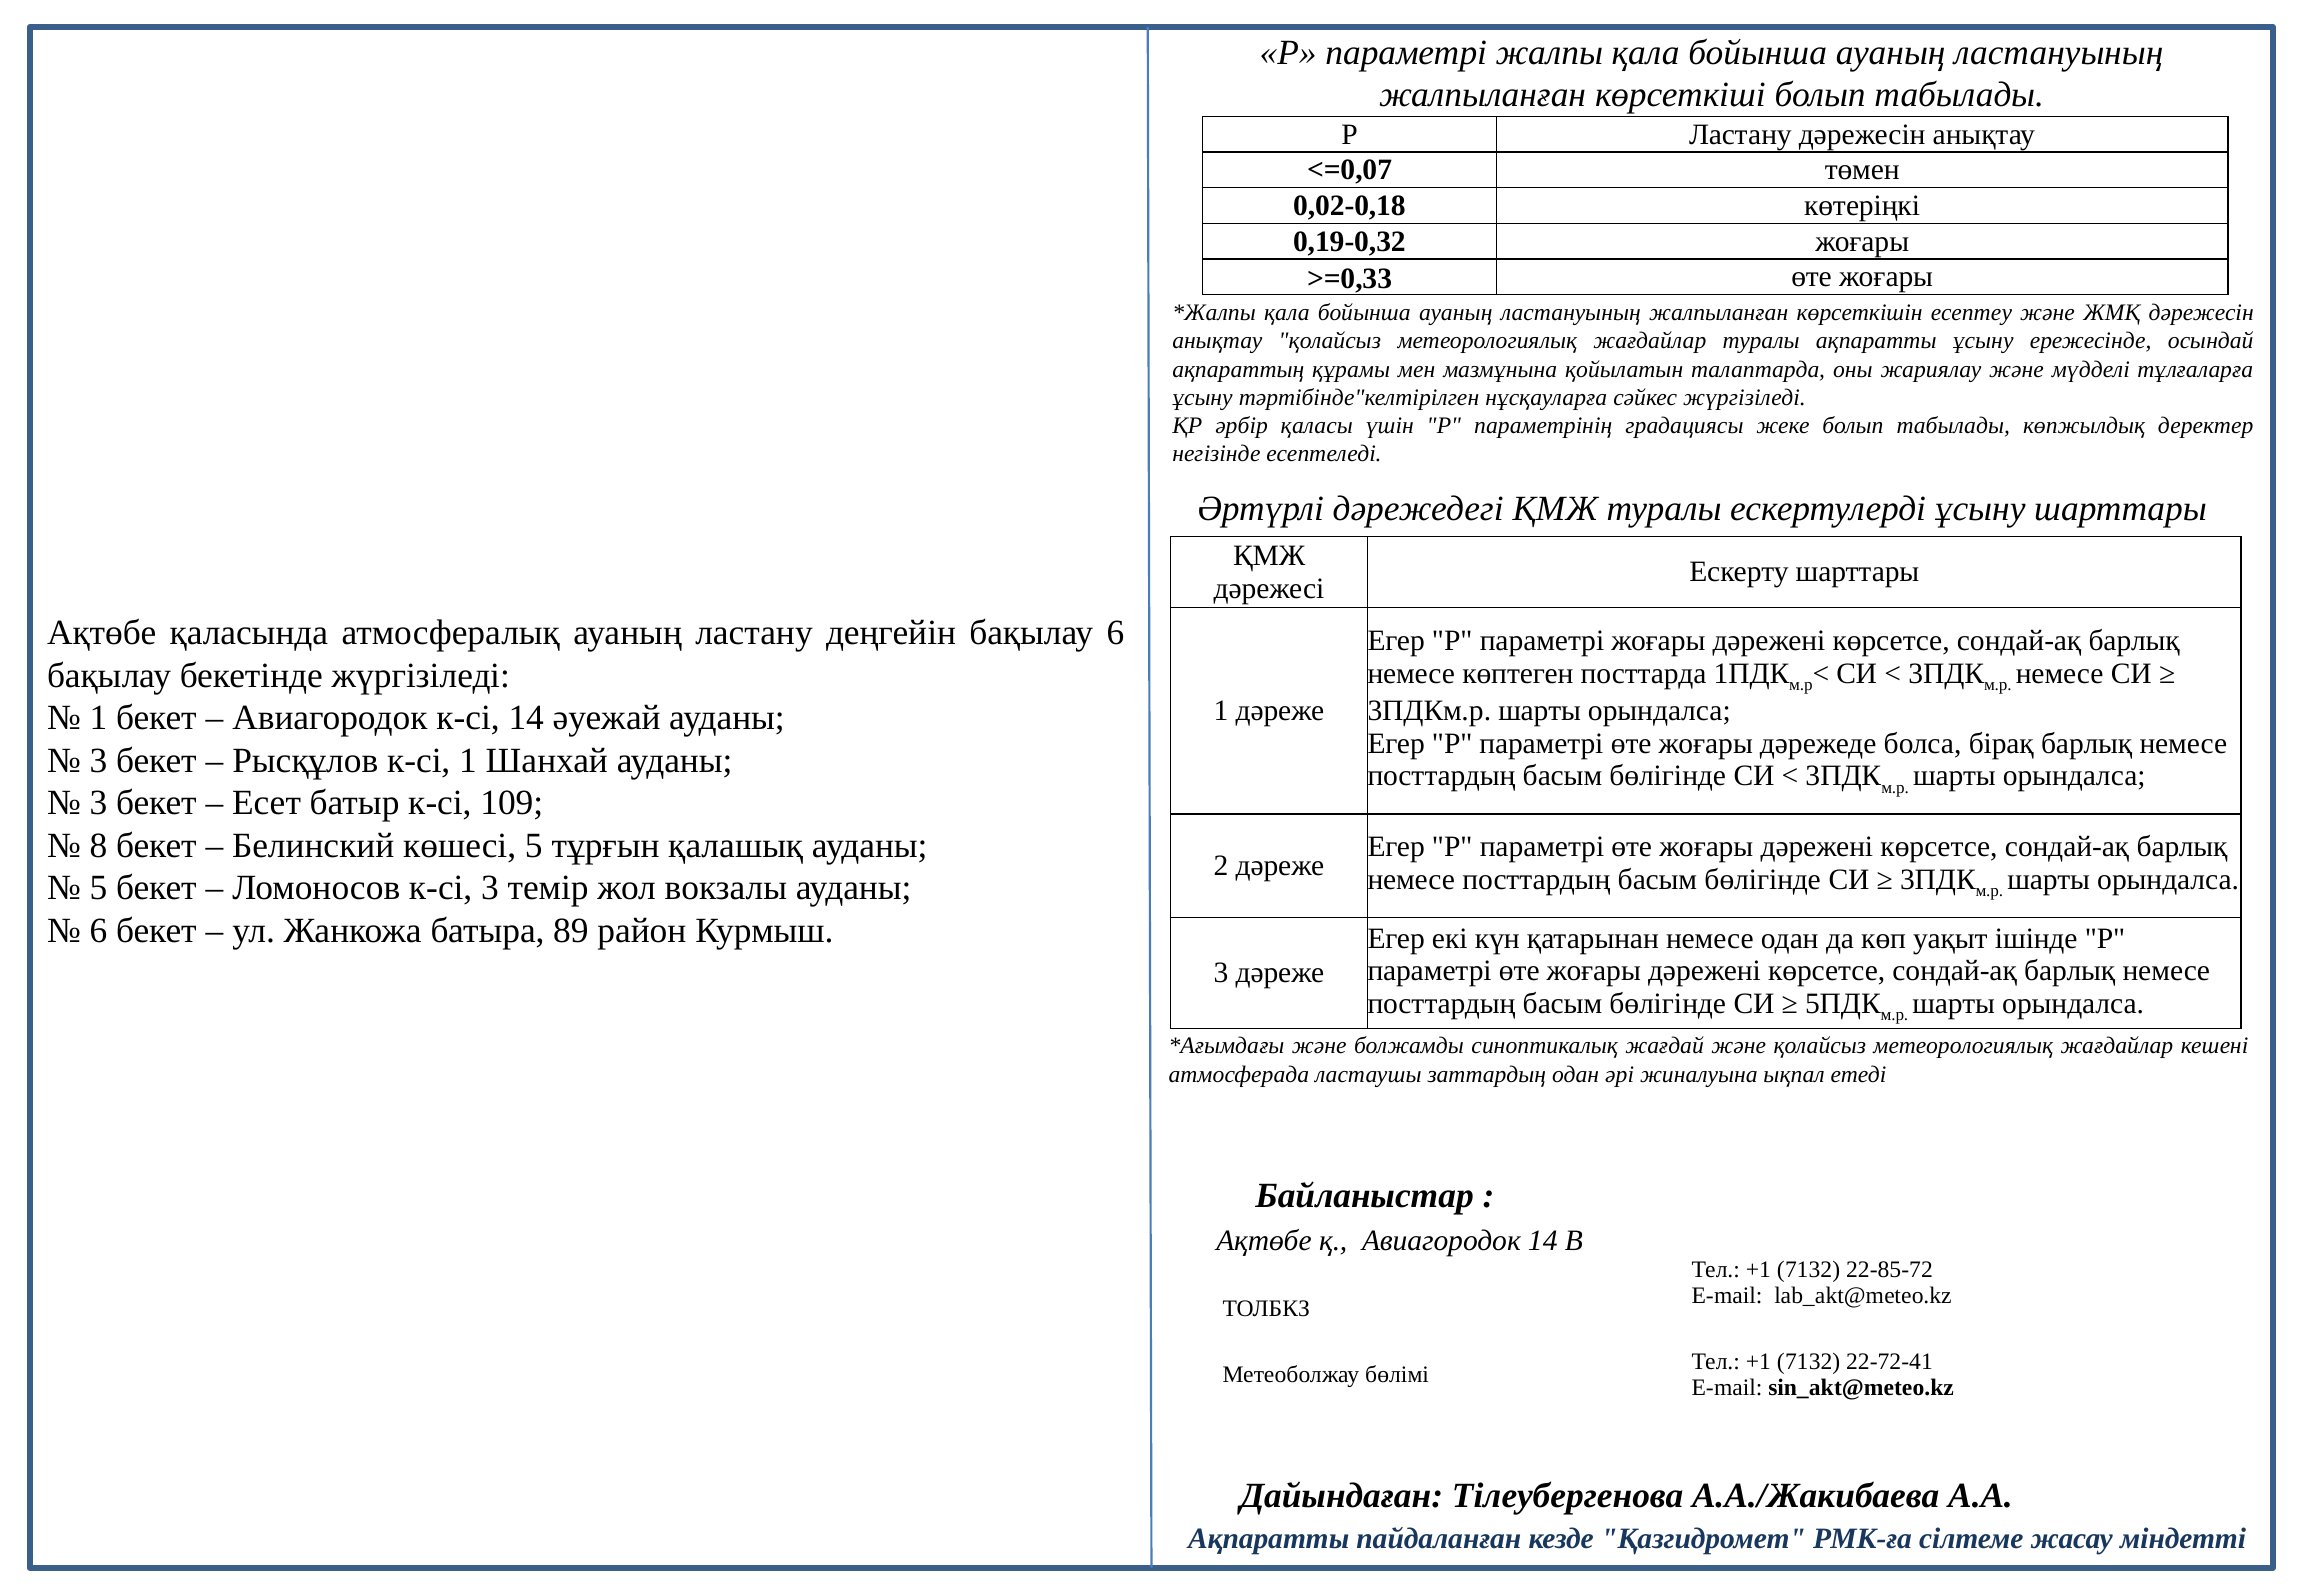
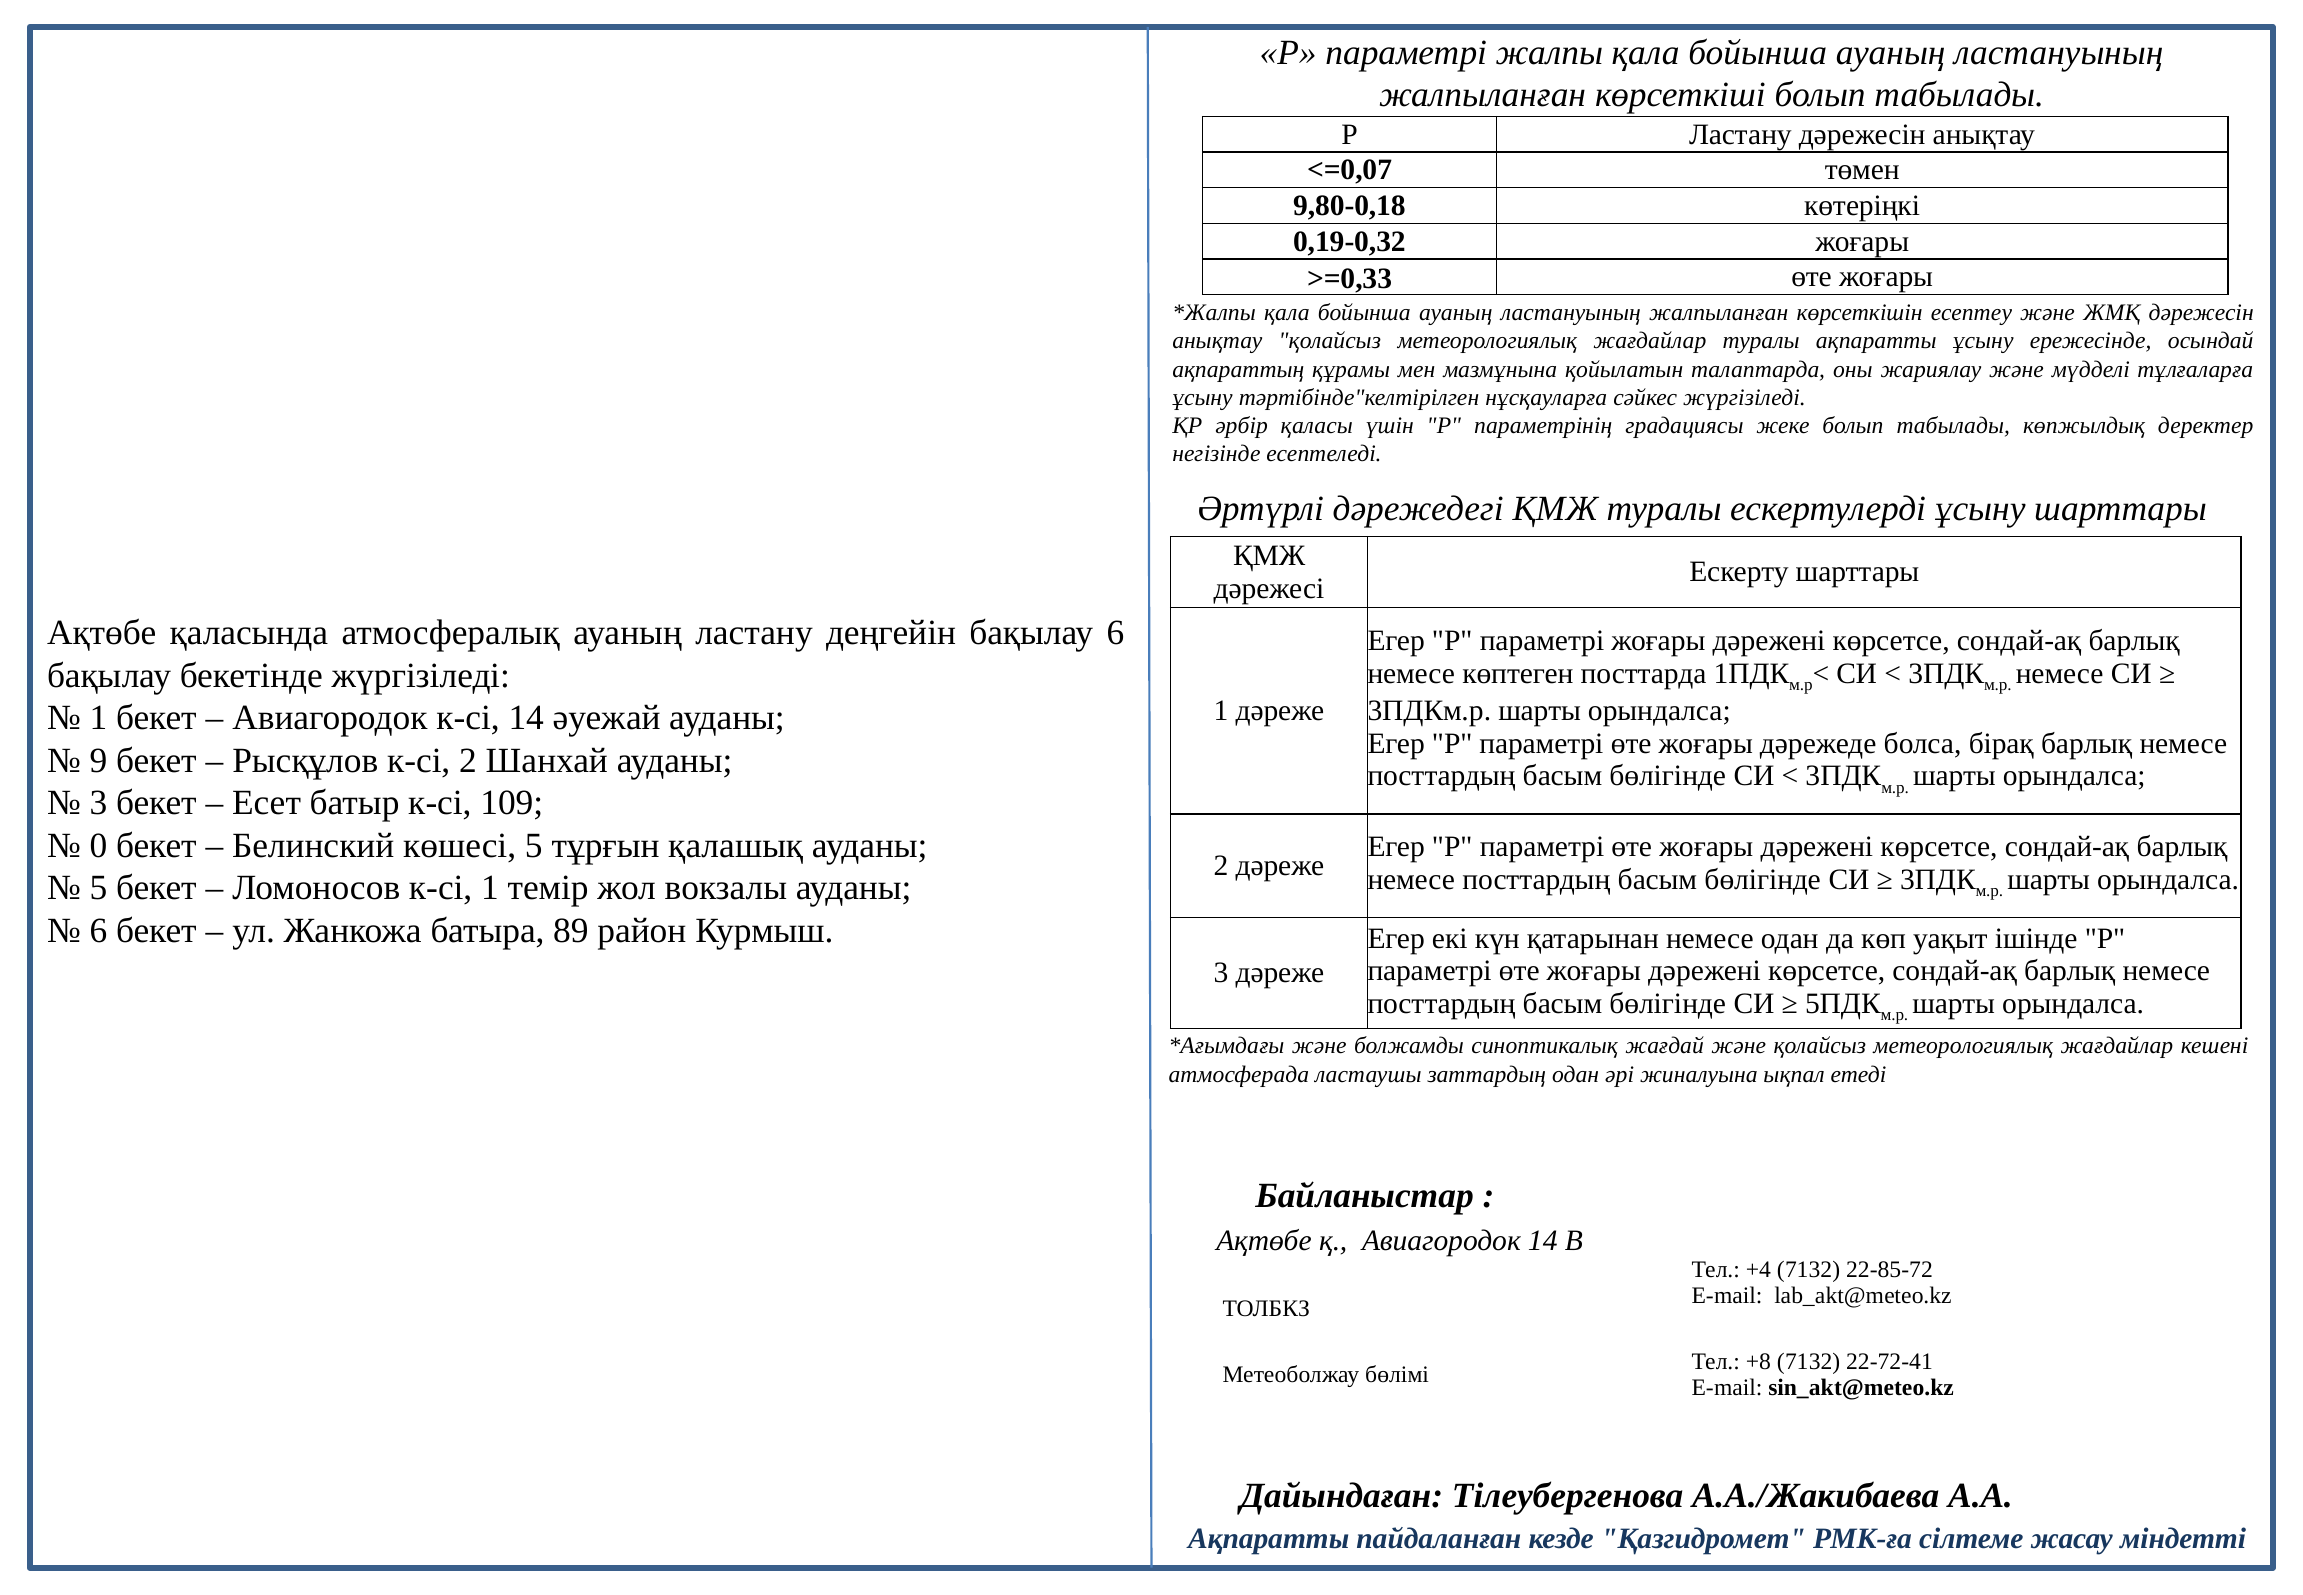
0,02-0,18: 0,02-0,18 -> 9,80-0,18
3 at (98, 760): 3 -> 9
к-сі 1: 1 -> 2
8: 8 -> 0
к-сі 3: 3 -> 1
+1 at (1758, 1269): +1 -> +4
+1 at (1758, 1361): +1 -> +8
